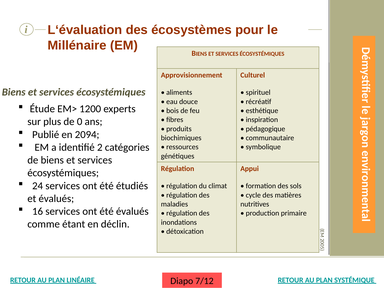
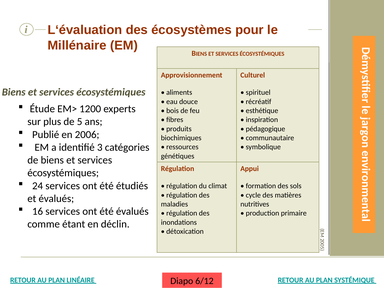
de 0: 0 -> 5
2094: 2094 -> 2006
identifié 2: 2 -> 3
7/12: 7/12 -> 6/12
